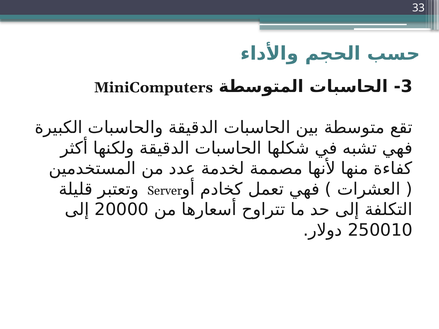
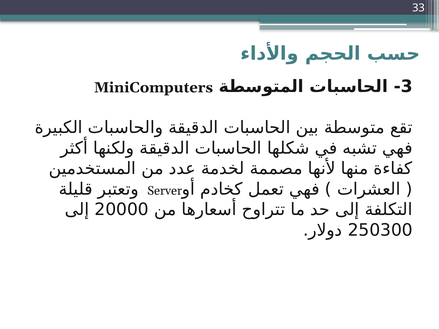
250010: 250010 -> 250300
